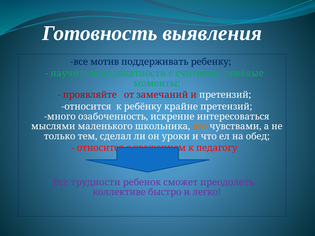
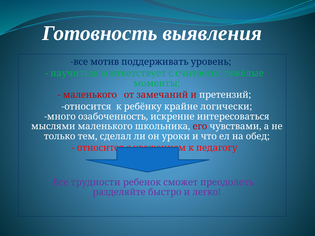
ребенку: ребенку -> уровень
деликатности: деликатности -> соответствует
проявляйте at (90, 95): проявляйте -> маленького
крайне претензий: претензий -> логически
его colour: orange -> red
коллективе: коллективе -> разделяйте
